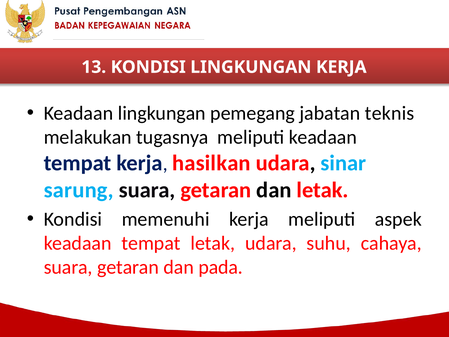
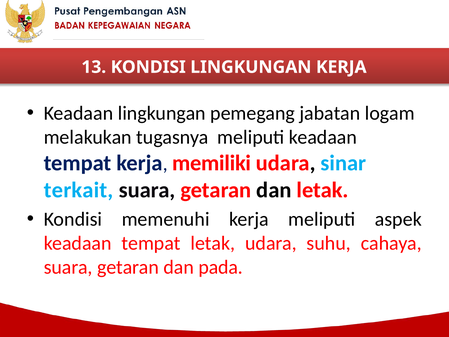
teknis: teknis -> logam
hasilkan: hasilkan -> memiliki
sarung: sarung -> terkait
